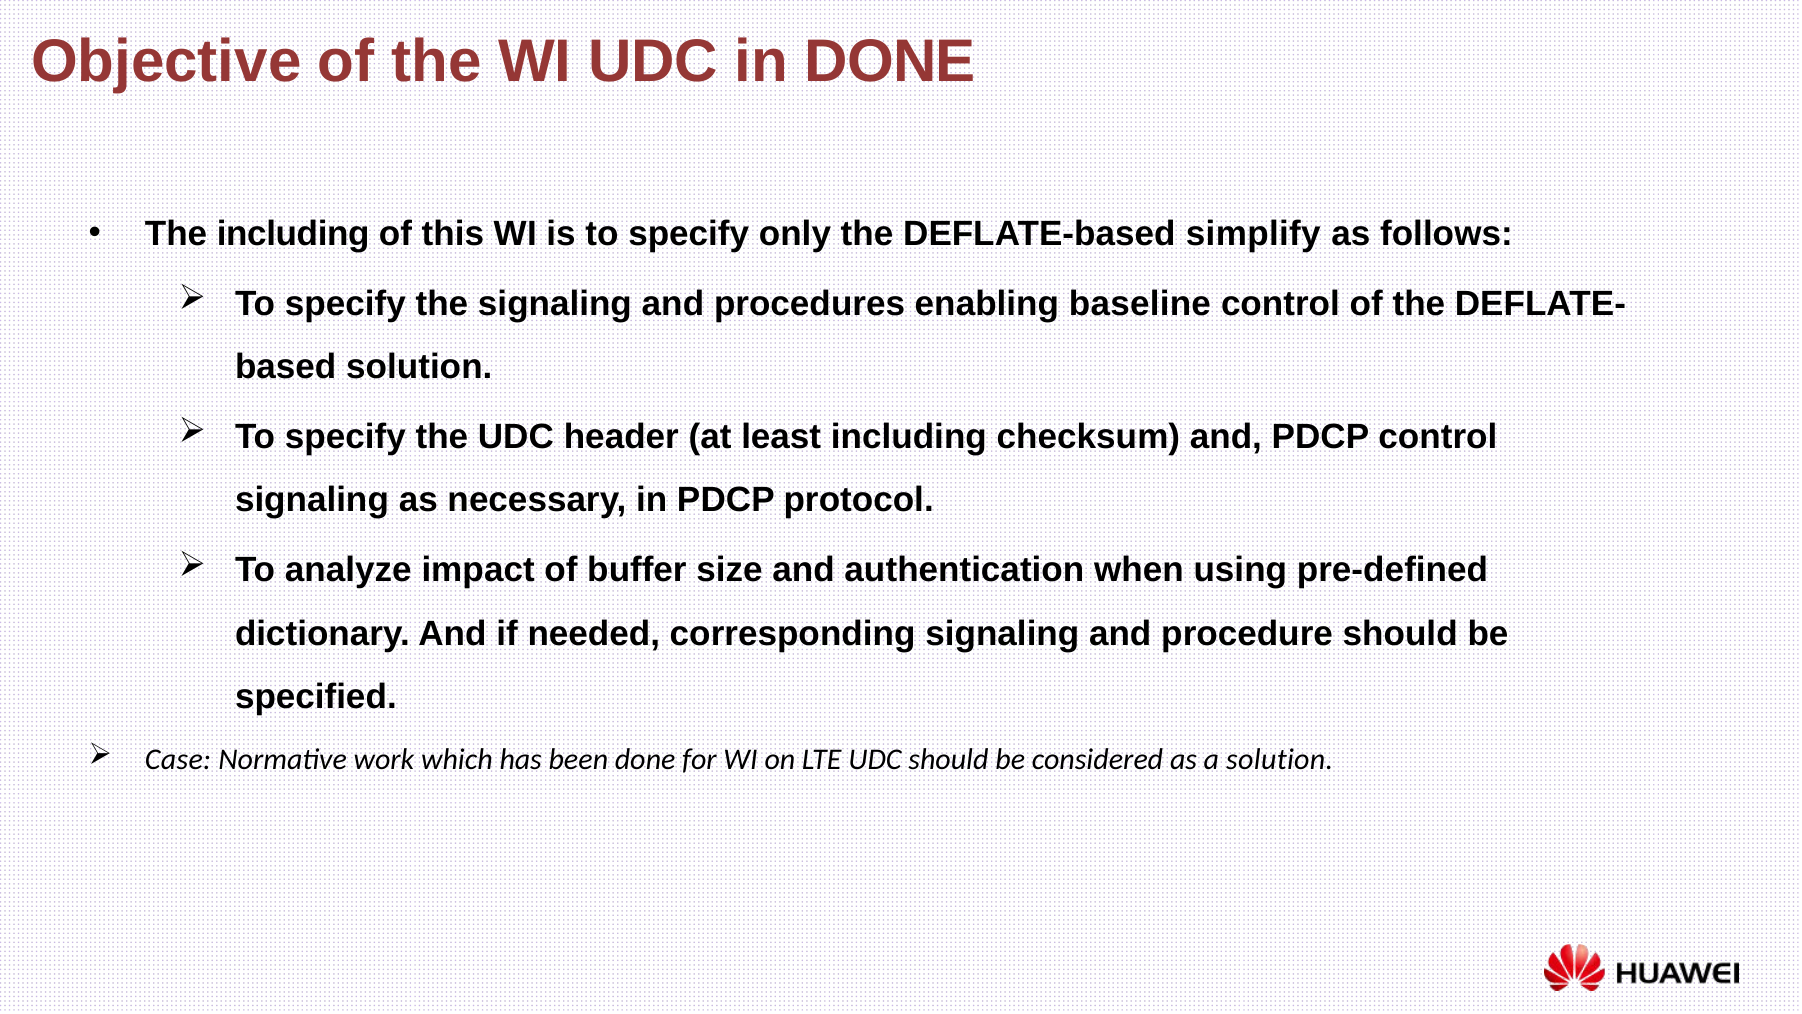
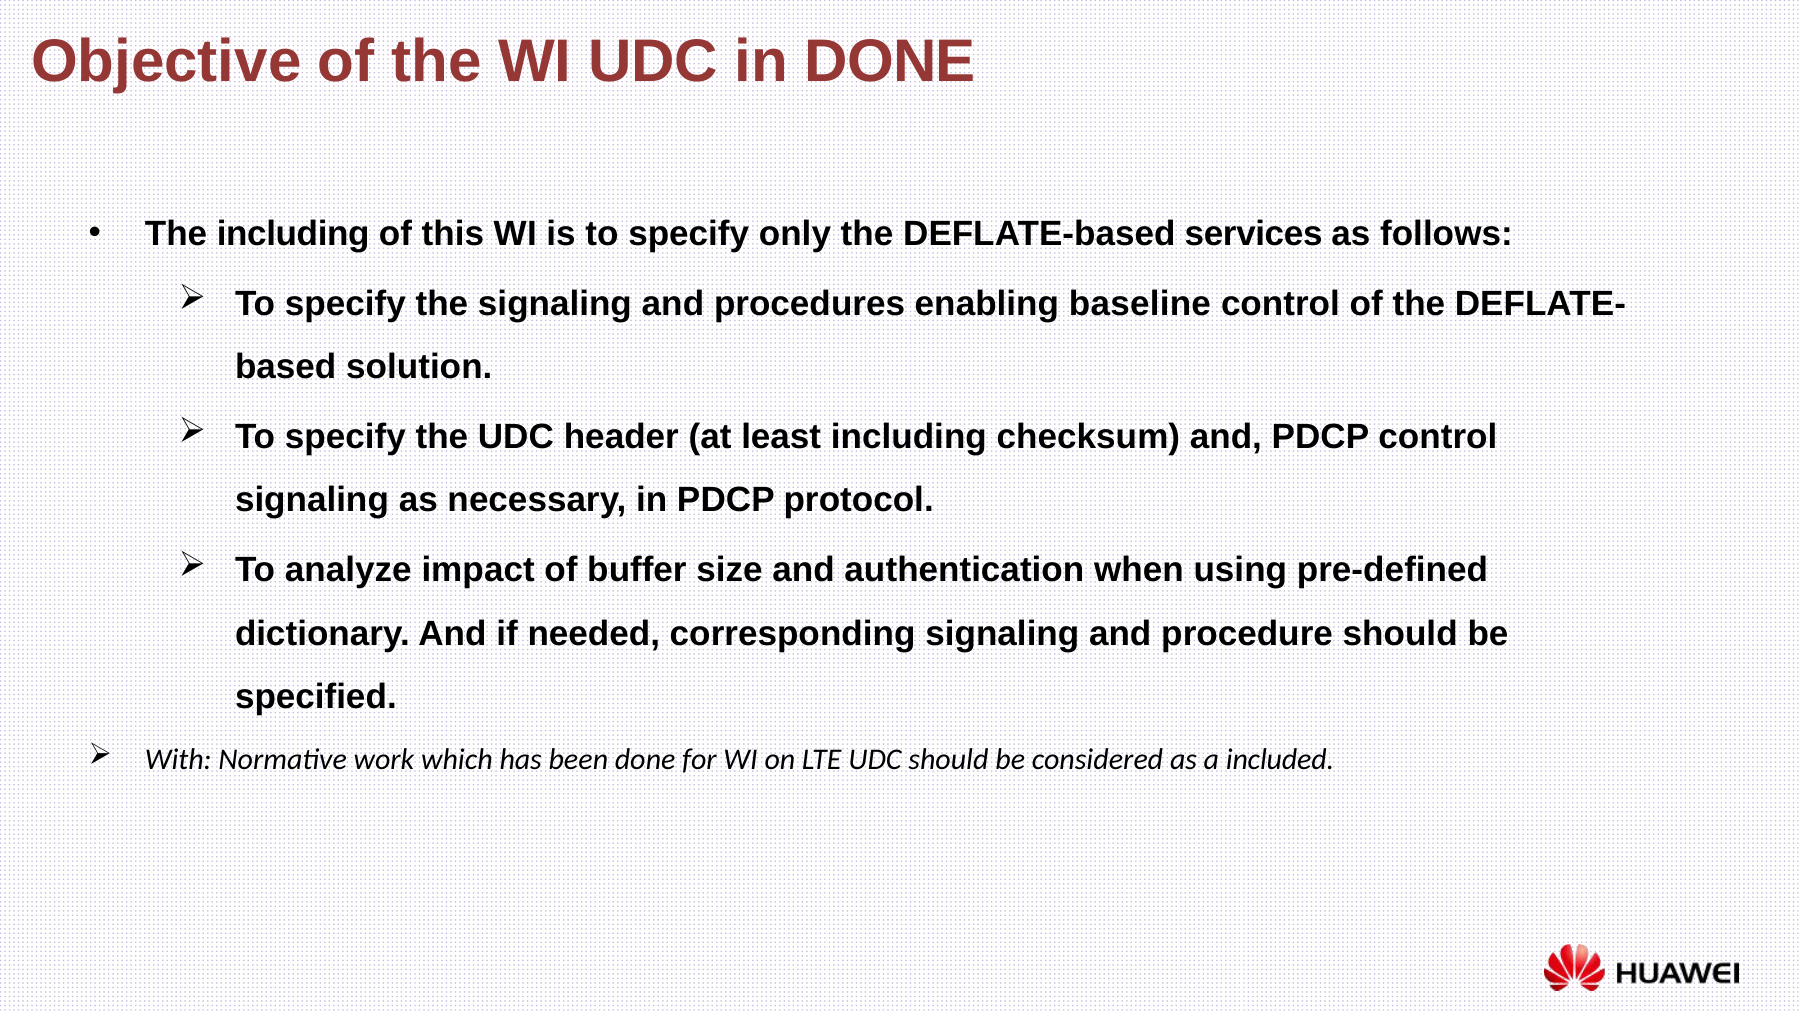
simplify: simplify -> services
Case: Case -> With
a solution: solution -> included
